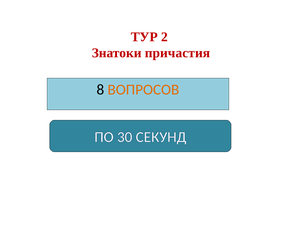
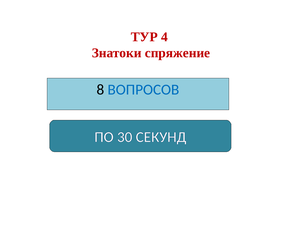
2: 2 -> 4
причастия: причастия -> спряжение
ВОПРОСОВ colour: orange -> blue
